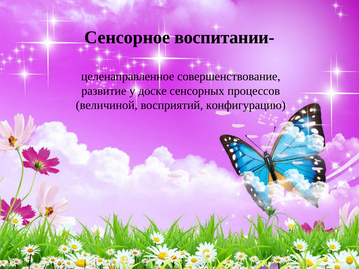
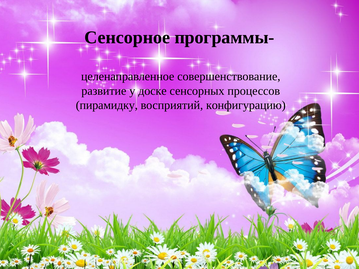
воспитании-: воспитании- -> программы-
величиной: величиной -> пирамидку
